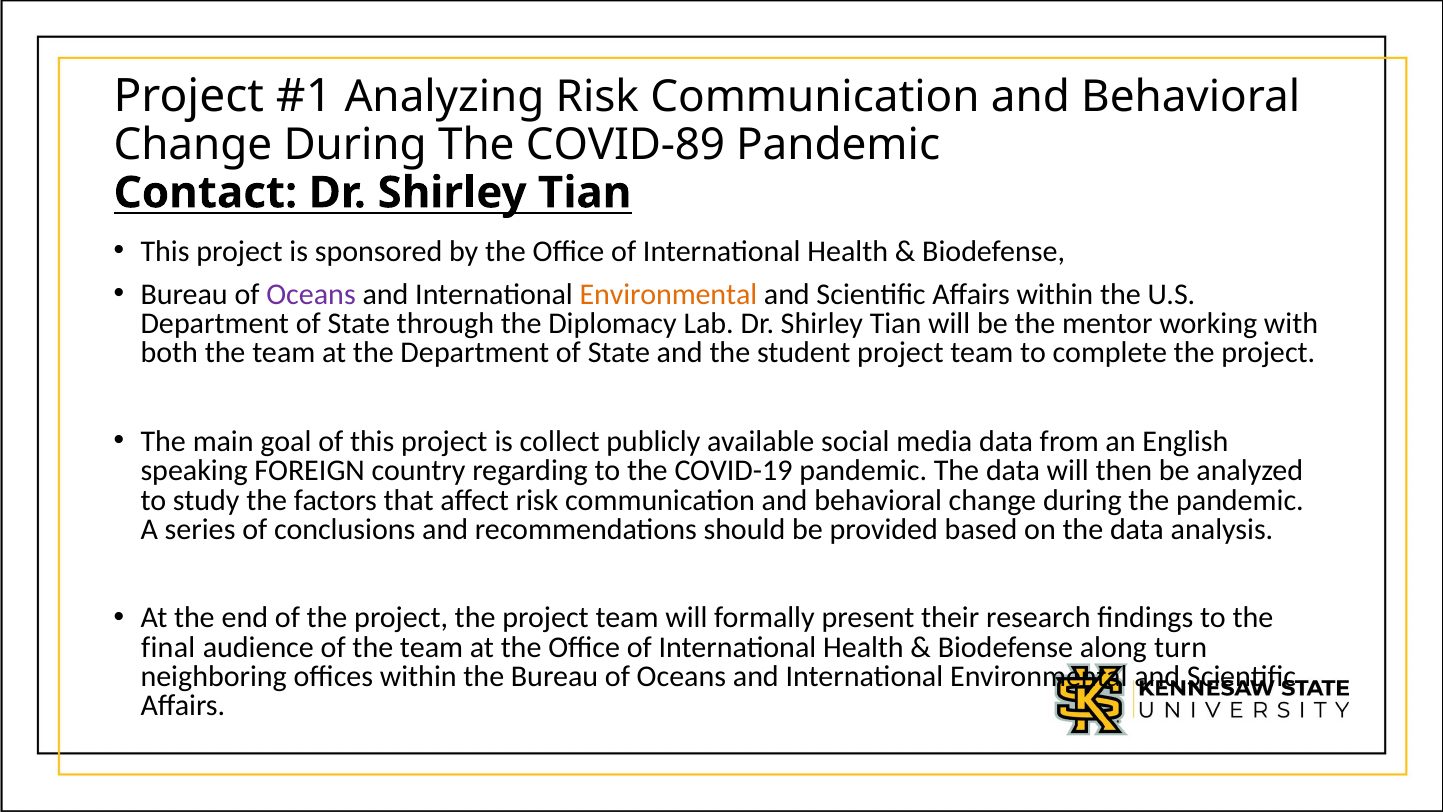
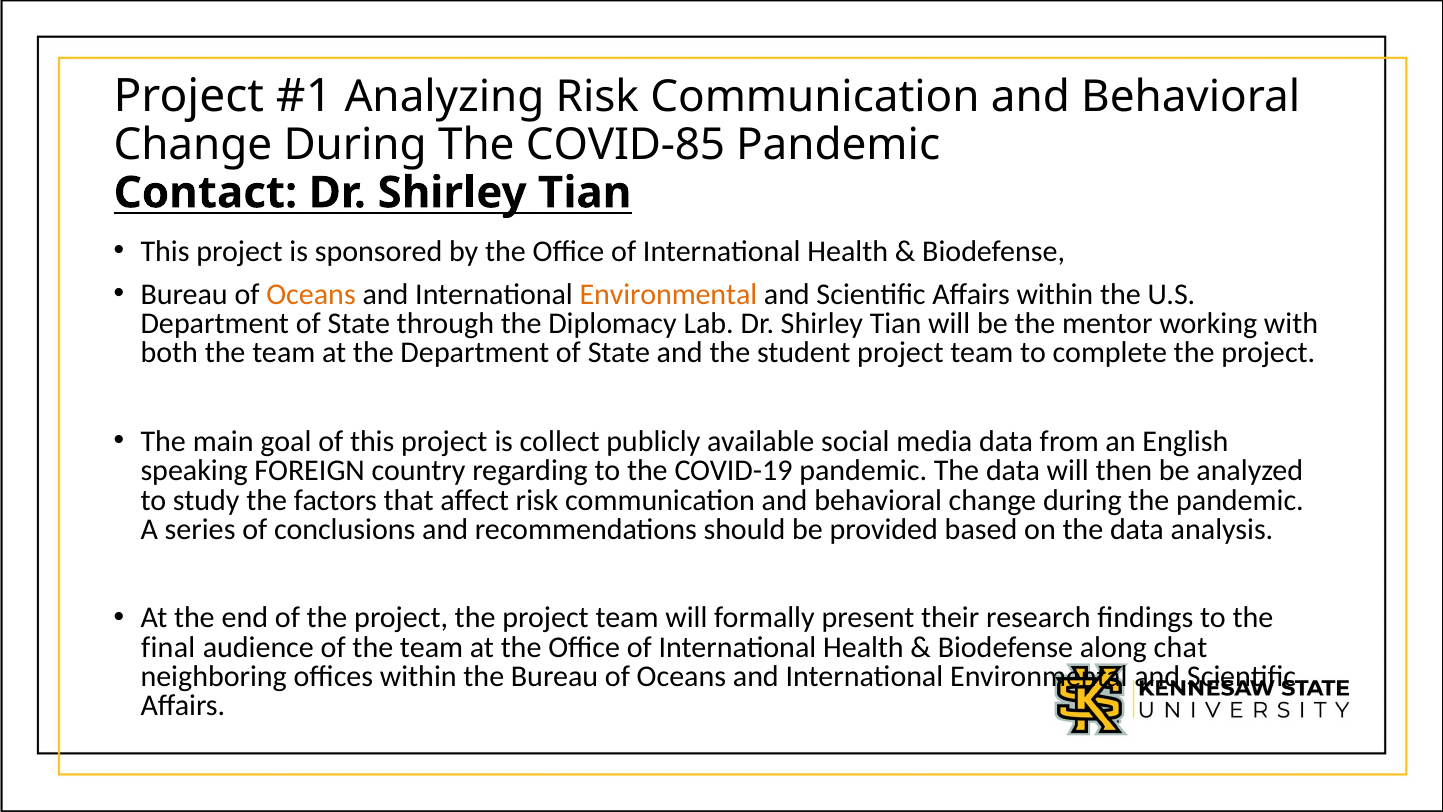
COVID-89: COVID-89 -> COVID-85
Oceans at (311, 294) colour: purple -> orange
turn: turn -> chat
